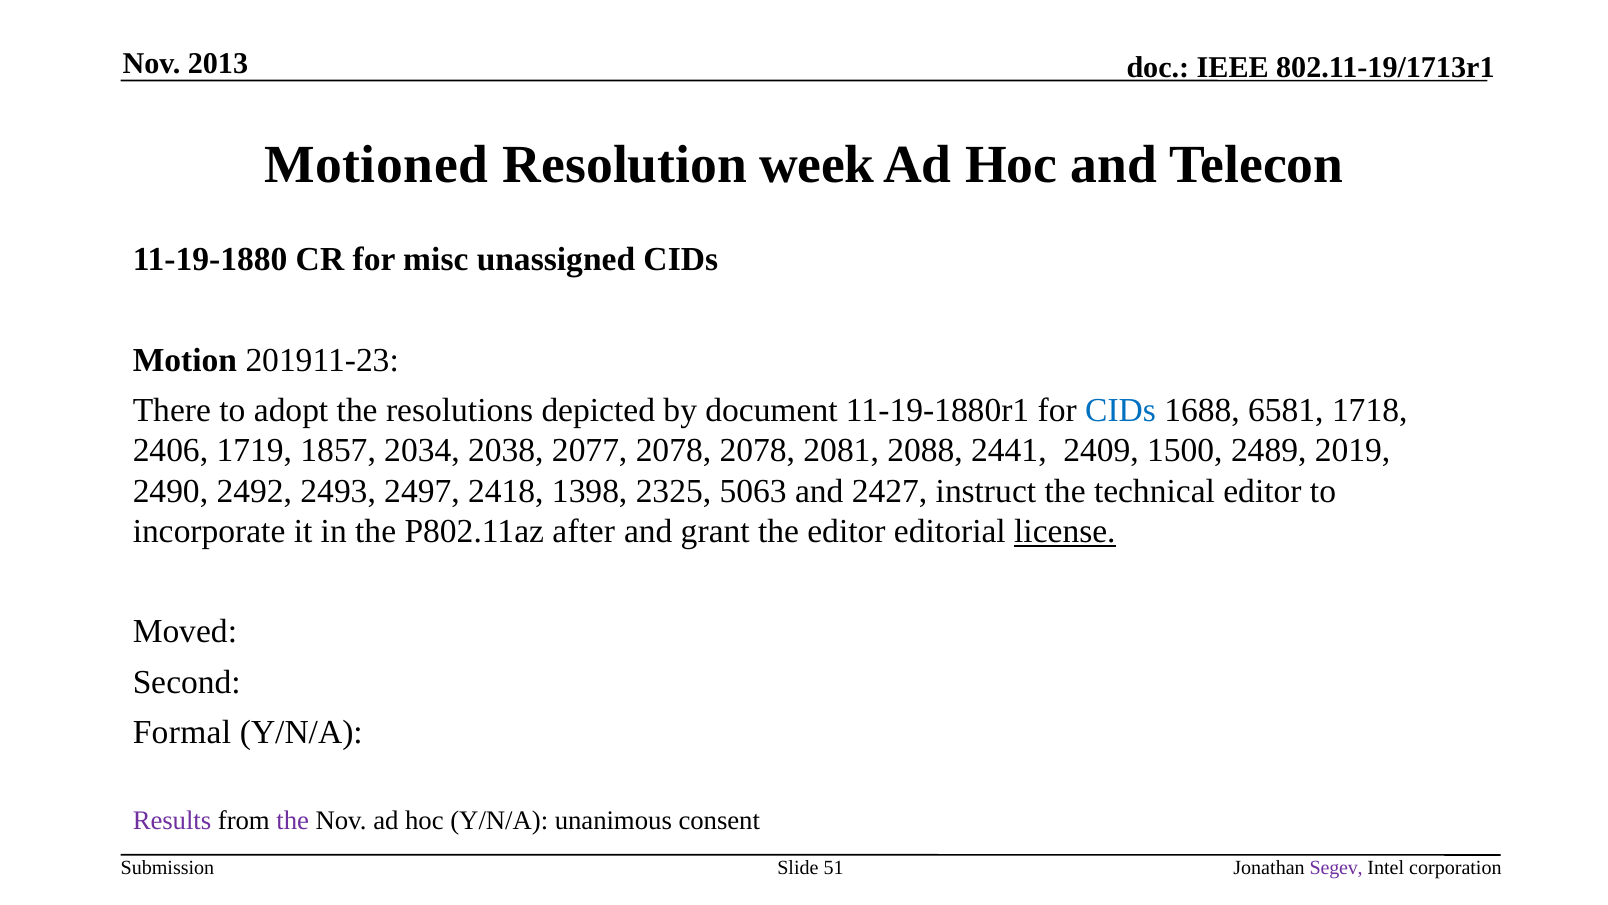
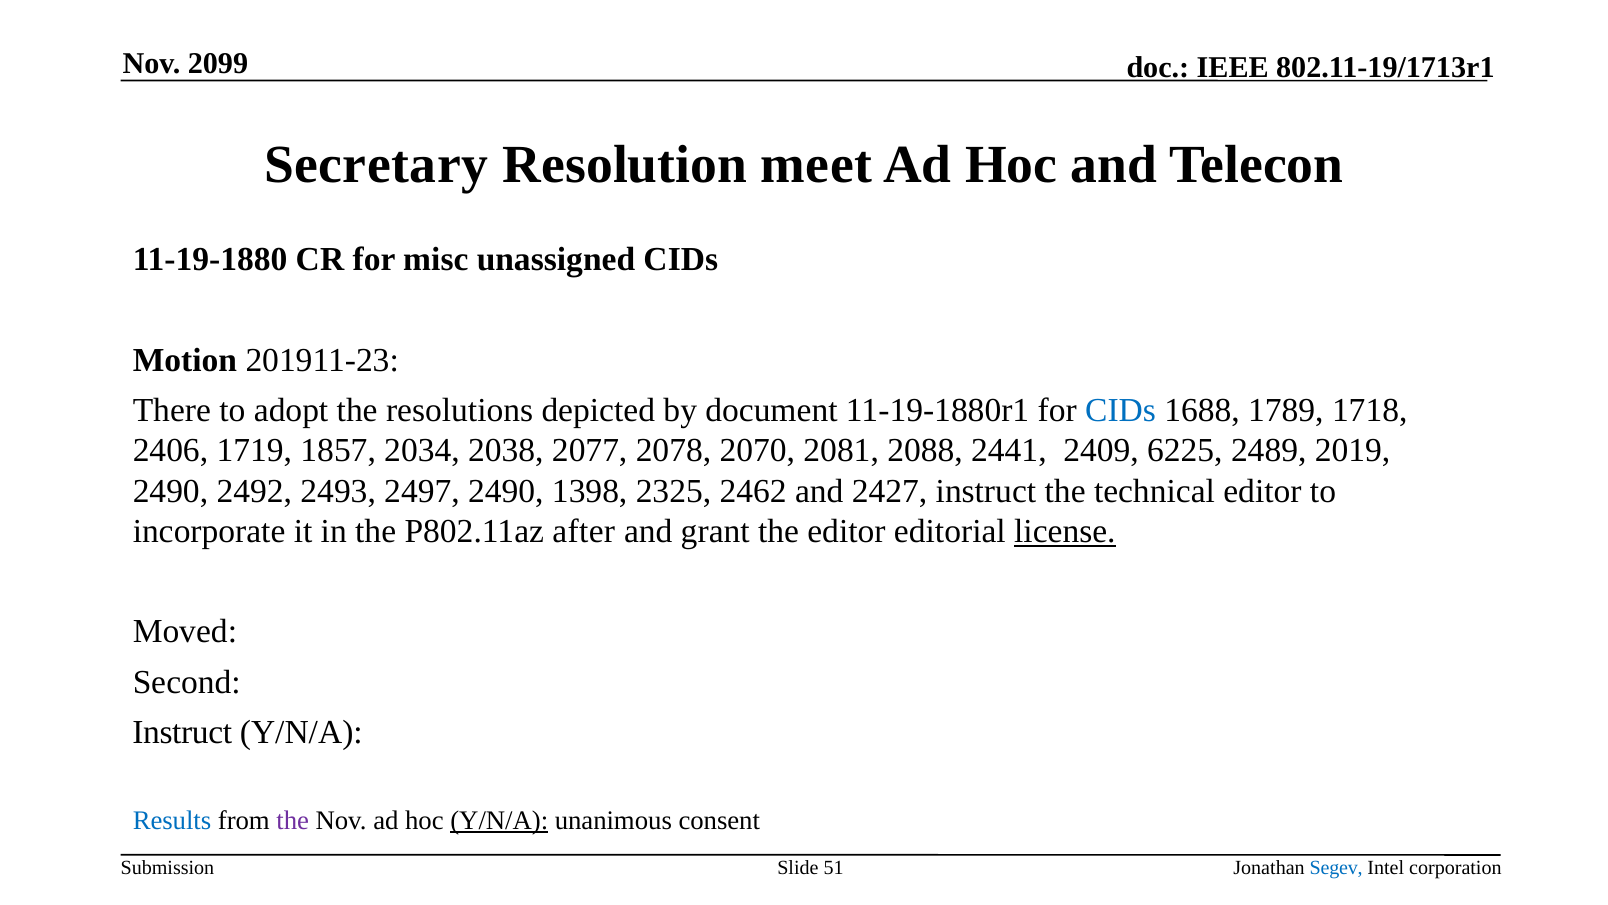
2013: 2013 -> 2099
Motioned: Motioned -> Secretary
week: week -> meet
6581: 6581 -> 1789
2078 2078: 2078 -> 2070
1500: 1500 -> 6225
2497 2418: 2418 -> 2490
5063: 5063 -> 2462
Formal at (182, 732): Formal -> Instruct
Results colour: purple -> blue
Y/N/A at (499, 820) underline: none -> present
Segev colour: purple -> blue
